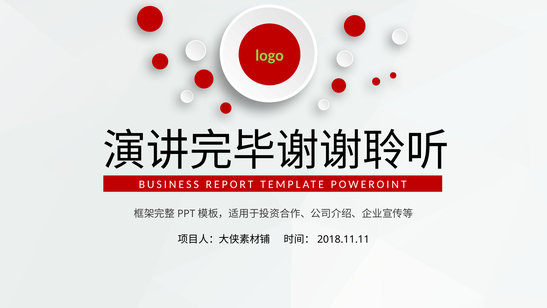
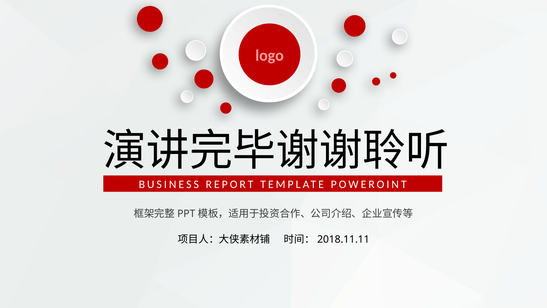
logo colour: light green -> pink
